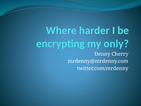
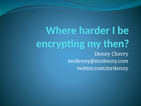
only: only -> then
